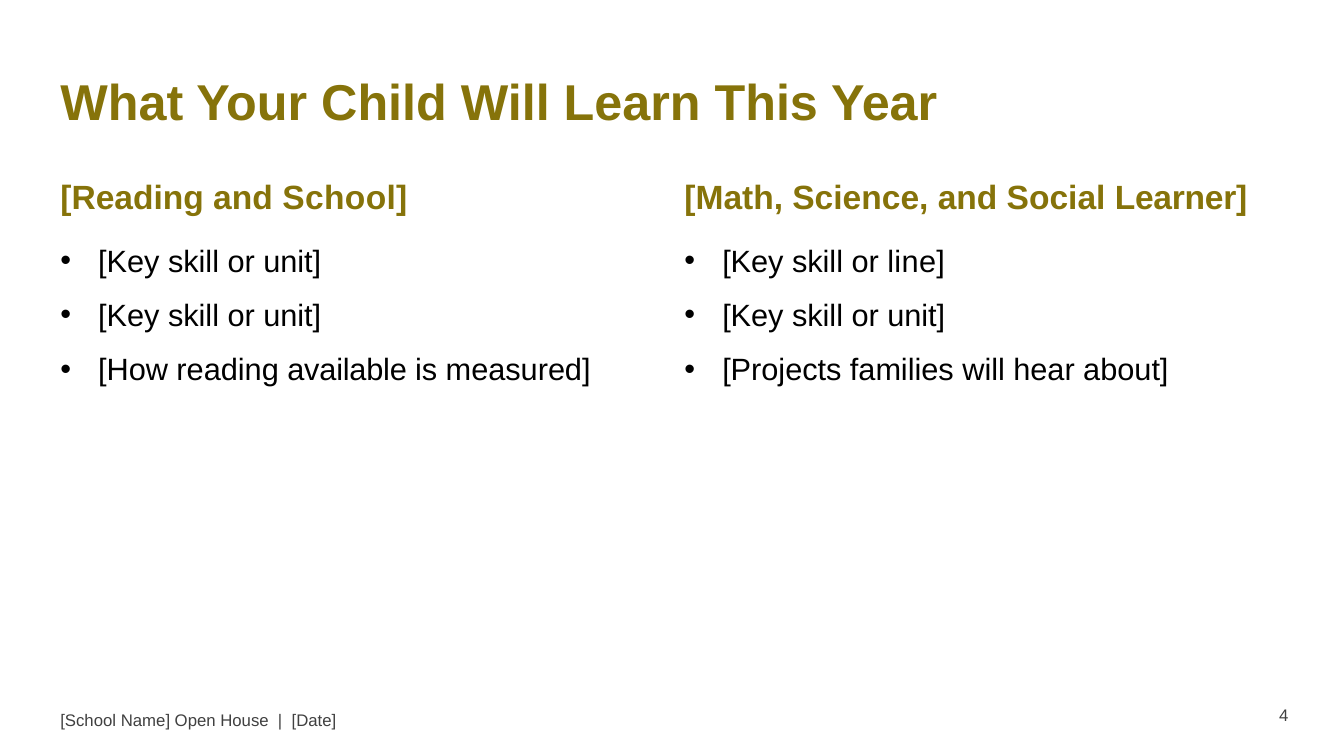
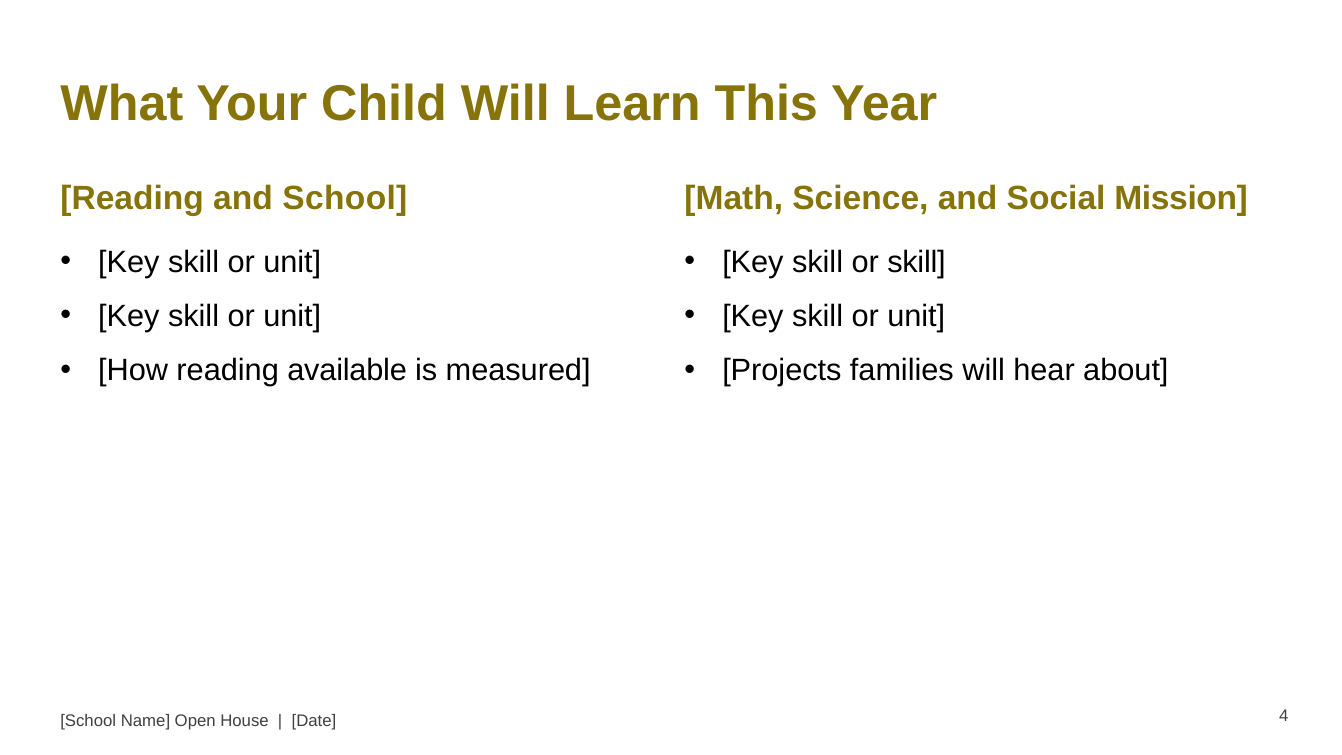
Learner: Learner -> Mission
or line: line -> skill
